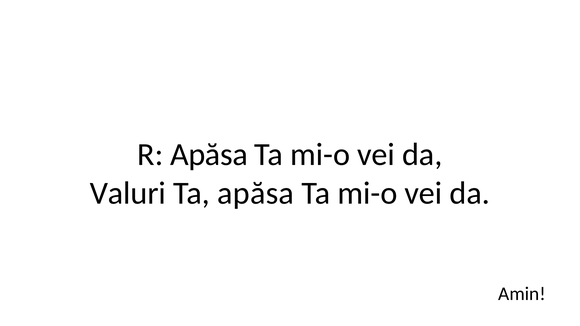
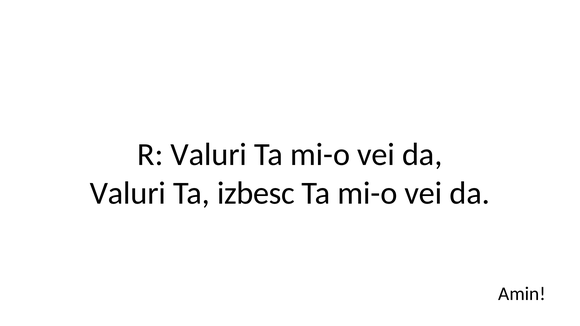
R Apăsa: Apăsa -> Valuri
Ta apăsa: apăsa -> izbesc
